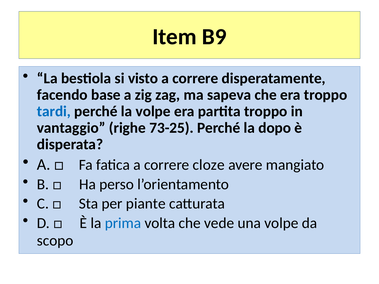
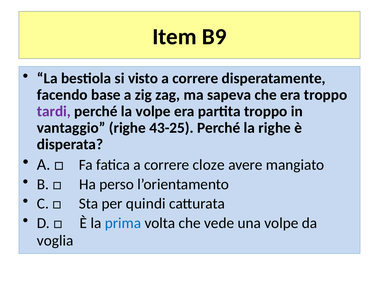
tardi colour: blue -> purple
73-25: 73-25 -> 43-25
la dopo: dopo -> righe
piante: piante -> quindi
scopo: scopo -> voglia
